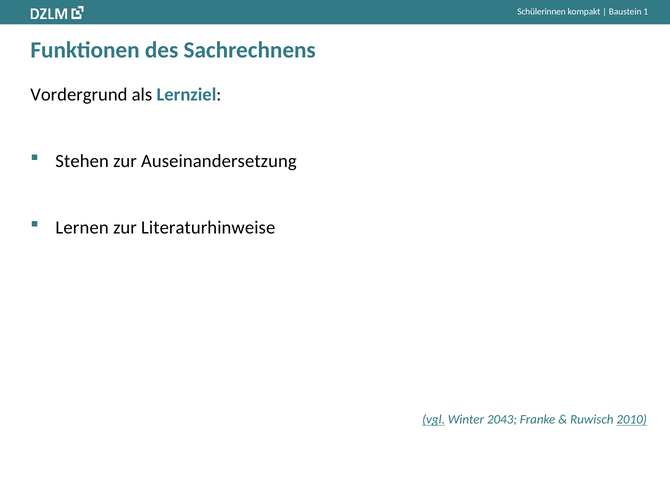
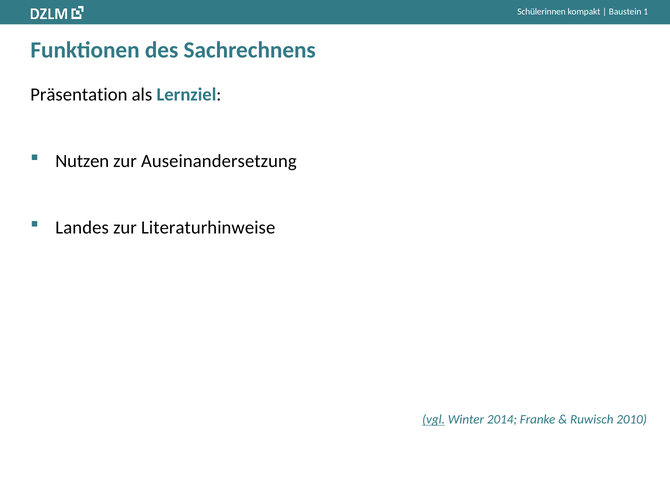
Vordergrund: Vordergrund -> Präsentation
Stehen: Stehen -> Nutzen
Lernen: Lernen -> Landes
2043: 2043 -> 2014
2010 underline: present -> none
